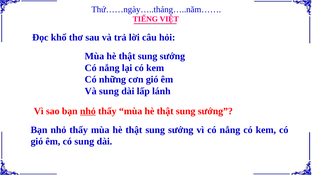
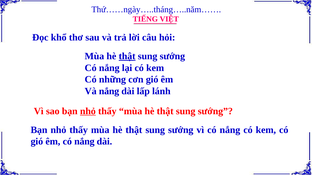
thật at (127, 56) underline: none -> present
Và sung: sung -> nắng
êm có sung: sung -> nắng
